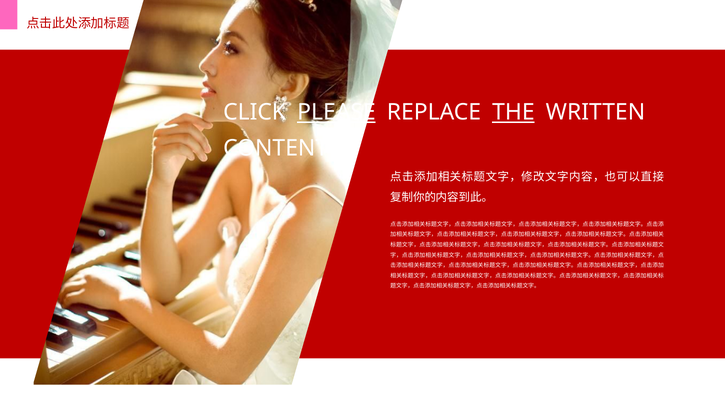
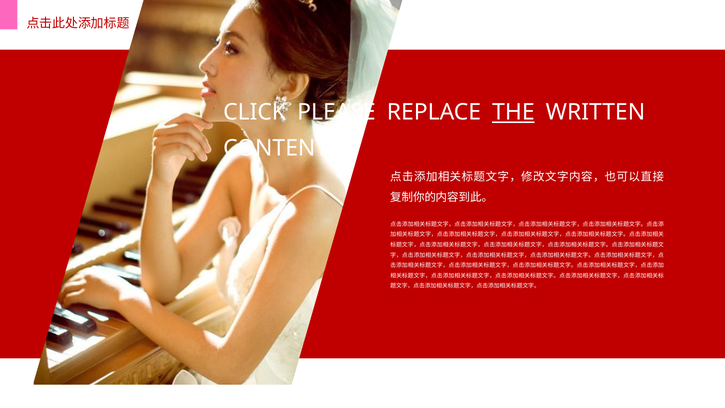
PLEASE underline: present -> none
